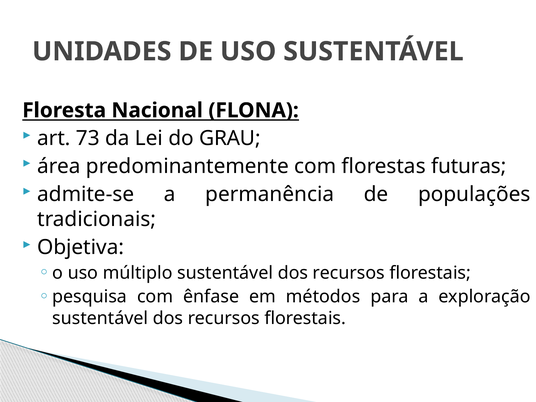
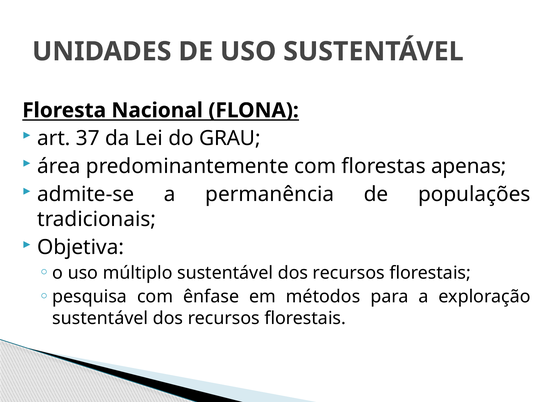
73: 73 -> 37
futuras: futuras -> apenas
